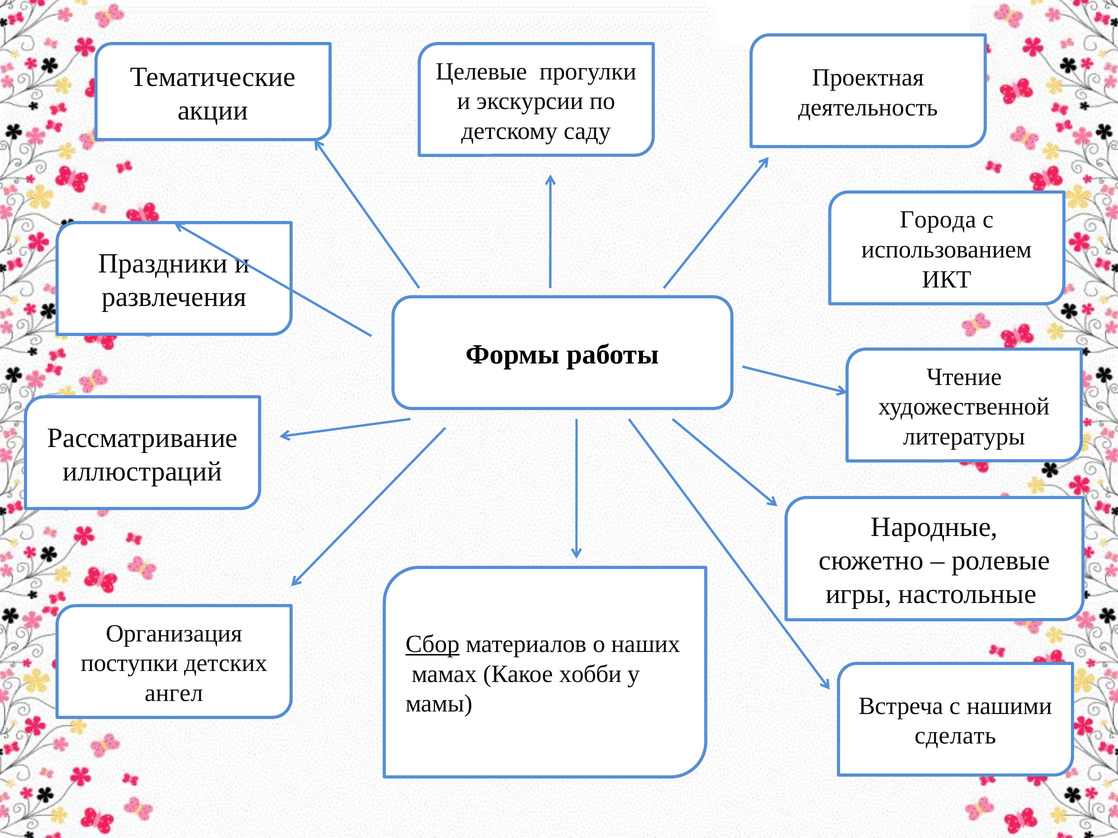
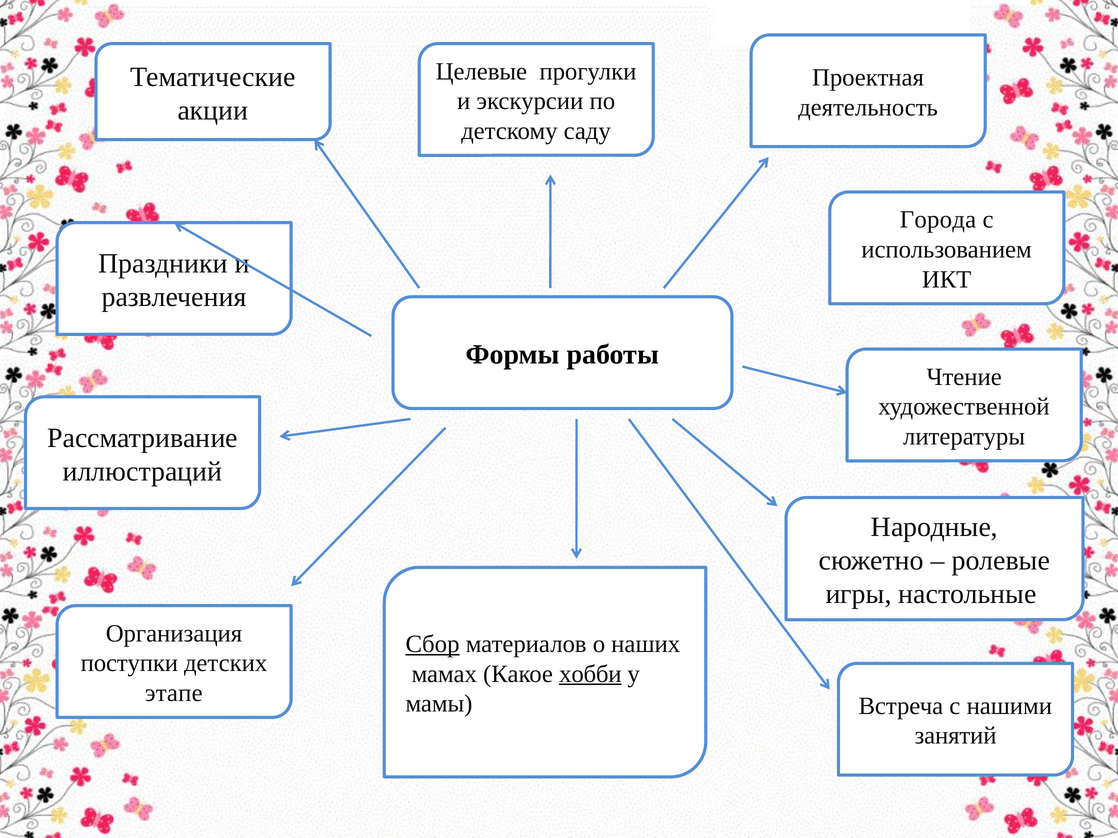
хобби underline: none -> present
ангел: ангел -> этапе
сделать: сделать -> занятий
